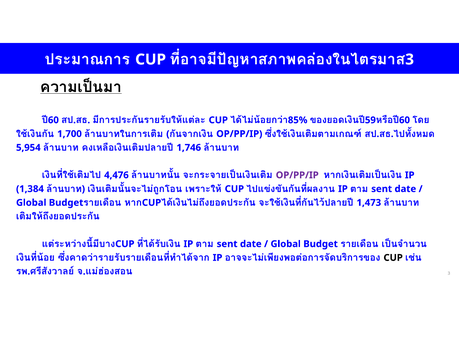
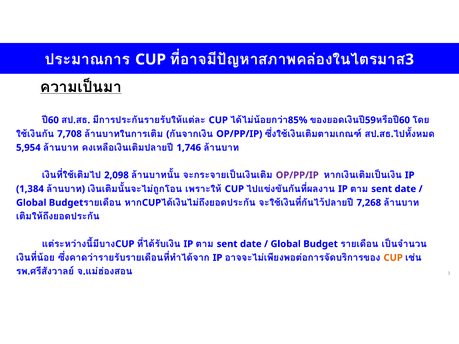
1,700: 1,700 -> 7,708
4,476: 4,476 -> 2,098
1,473: 1,473 -> 7,268
CUP at (393, 258) colour: black -> orange
